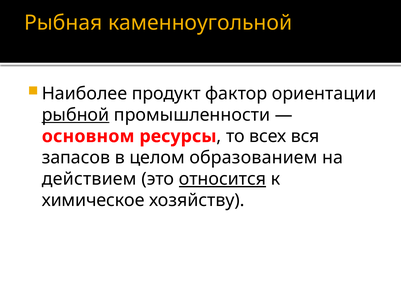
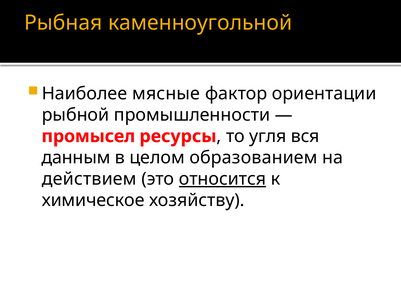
продукт: продукт -> мясные
рыбной underline: present -> none
основном: основном -> промысел
всех: всех -> угля
запасов: запасов -> данным
